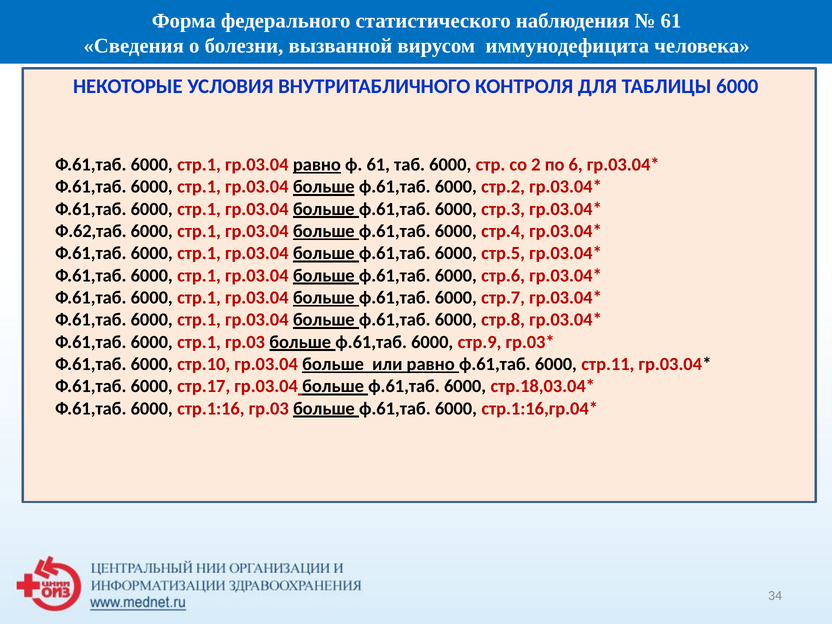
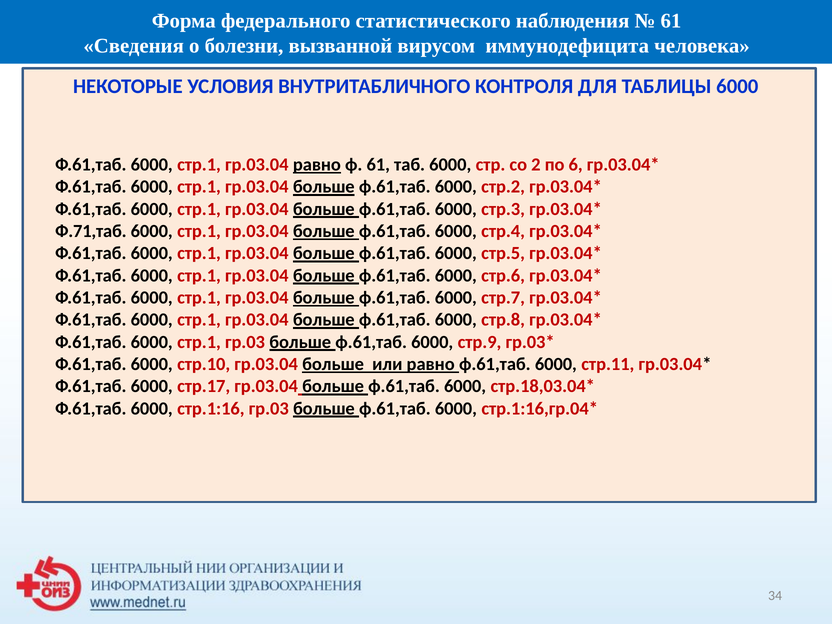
Ф.62,таб: Ф.62,таб -> Ф.71,таб
